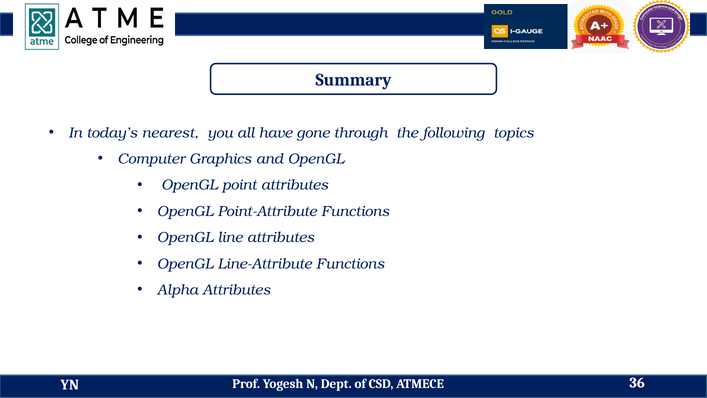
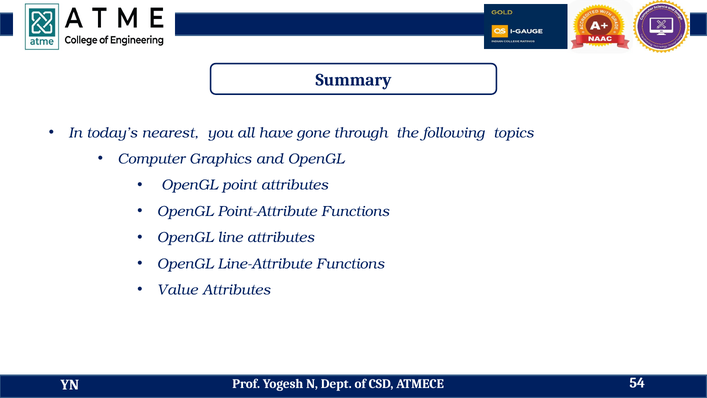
Alpha: Alpha -> Value
36: 36 -> 54
